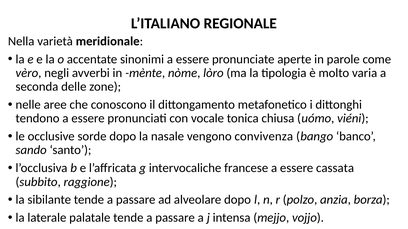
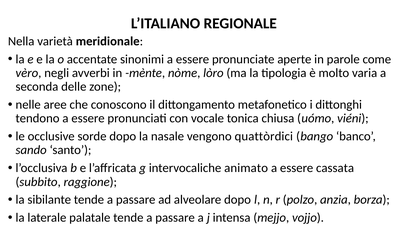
convivenza: convivenza -> quattòrdici
francese: francese -> animato
